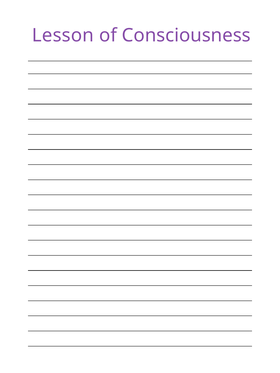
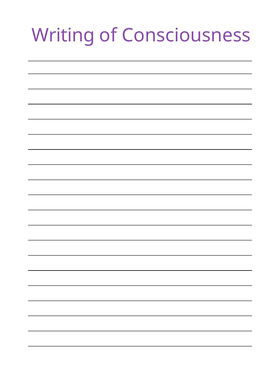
Lesson: Lesson -> Writing
